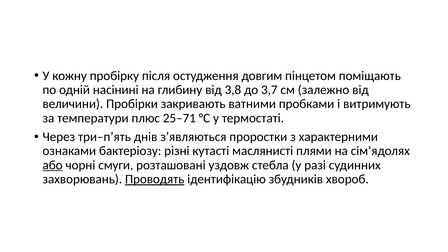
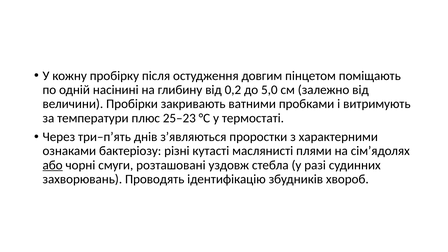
3,8: 3,8 -> 0,2
3,7: 3,7 -> 5,0
25–71: 25–71 -> 25–23
Проводять underline: present -> none
